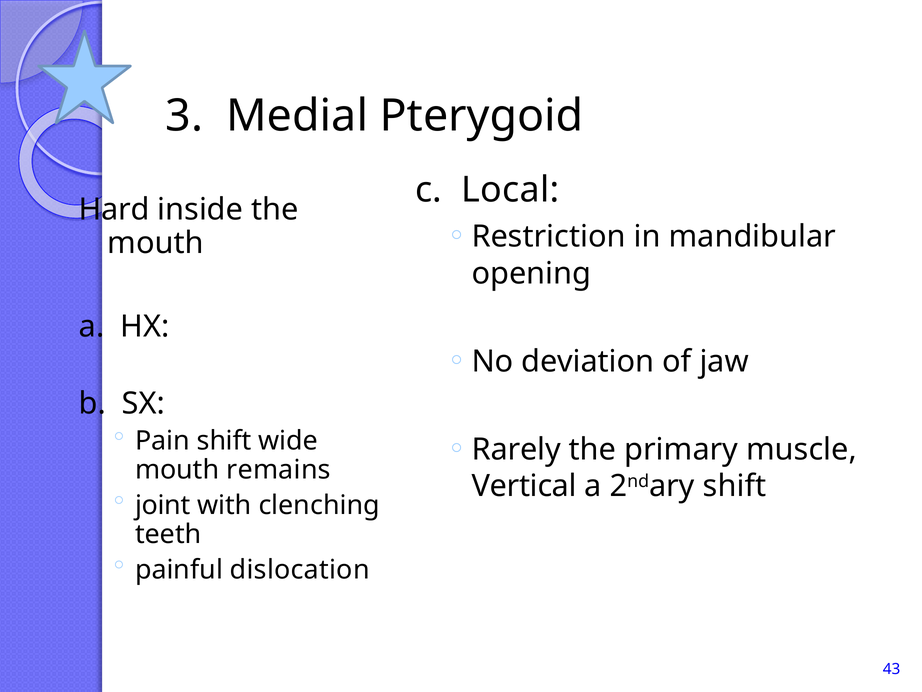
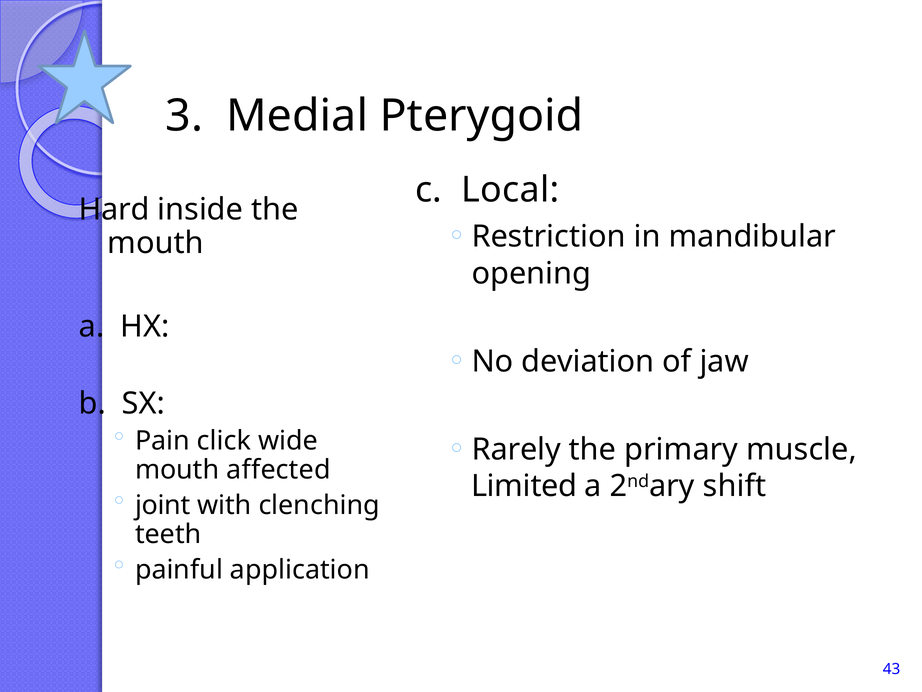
Pain shift: shift -> click
remains: remains -> affected
Vertical: Vertical -> Limited
dislocation: dislocation -> application
